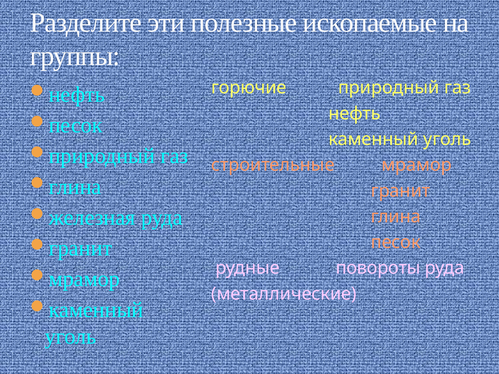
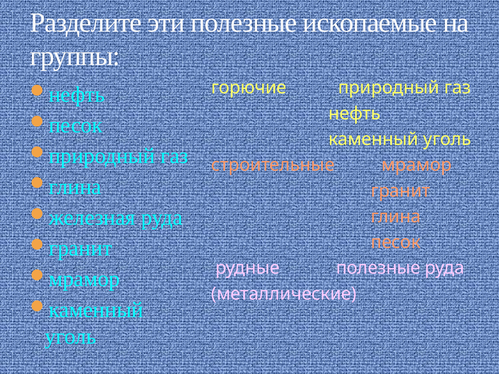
рудные повороты: повороты -> полезные
